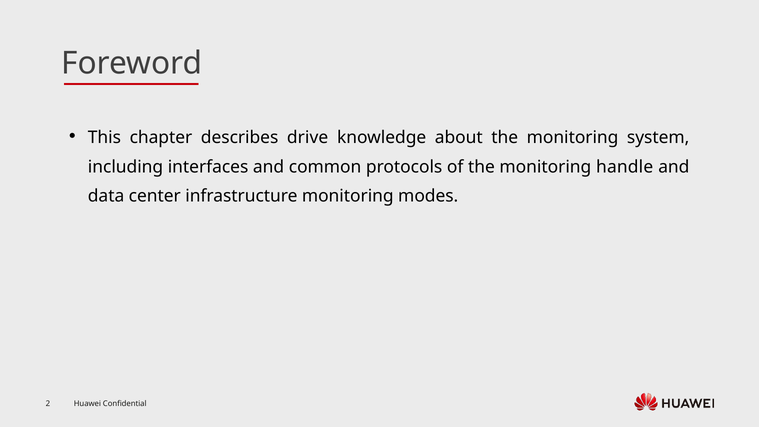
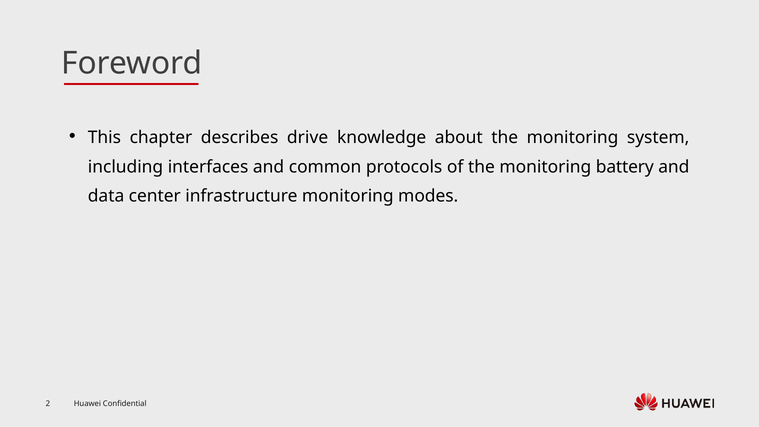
handle: handle -> battery
